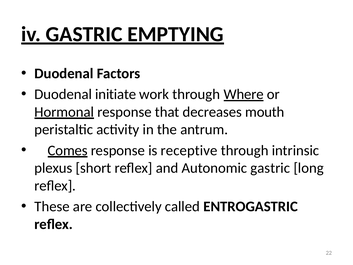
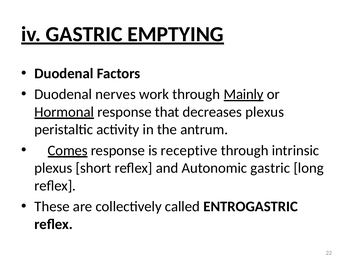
initiate: initiate -> nerves
Where: Where -> Mainly
decreases mouth: mouth -> plexus
